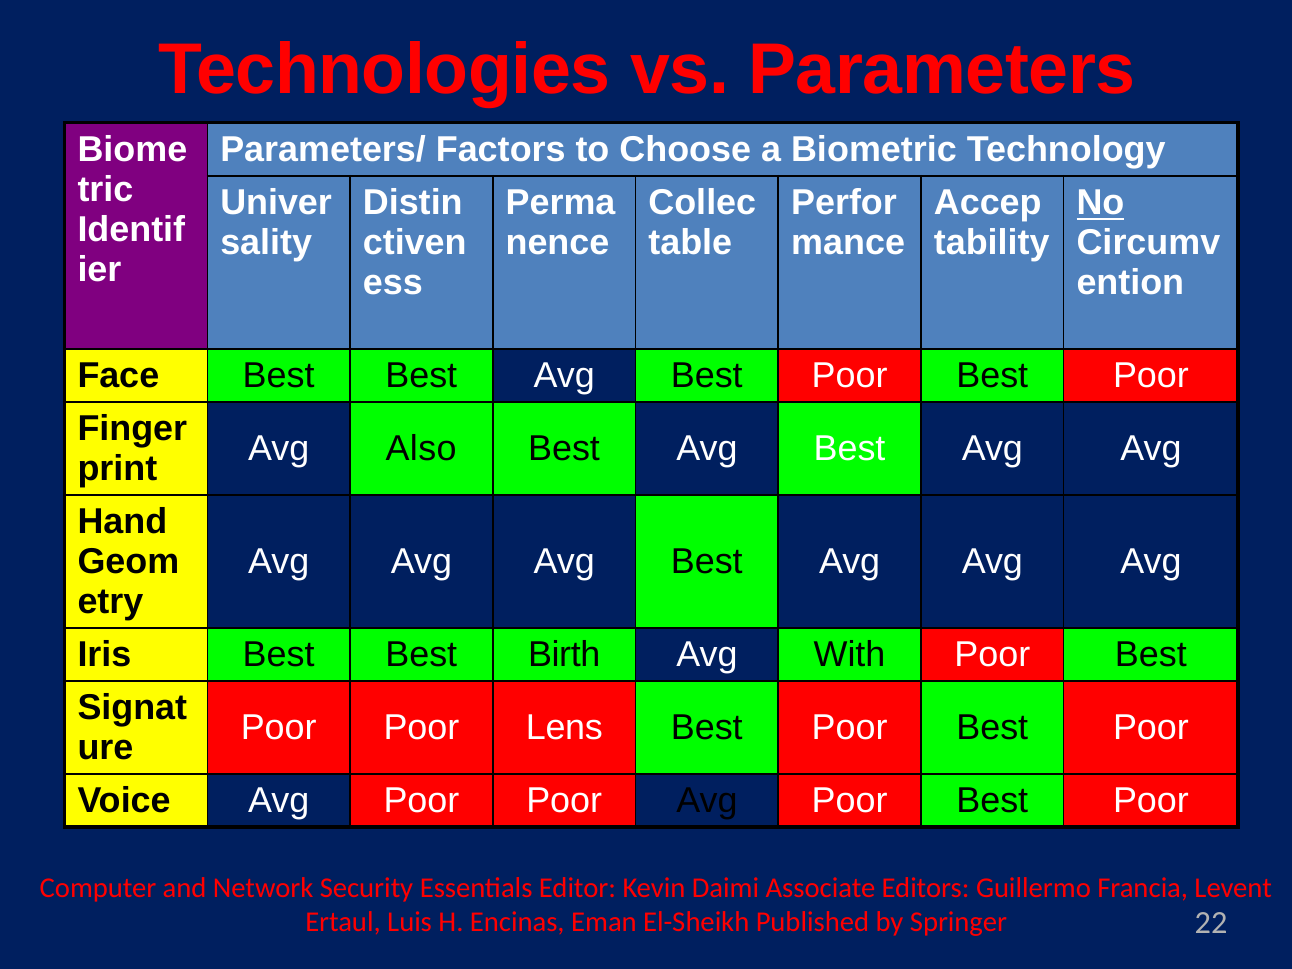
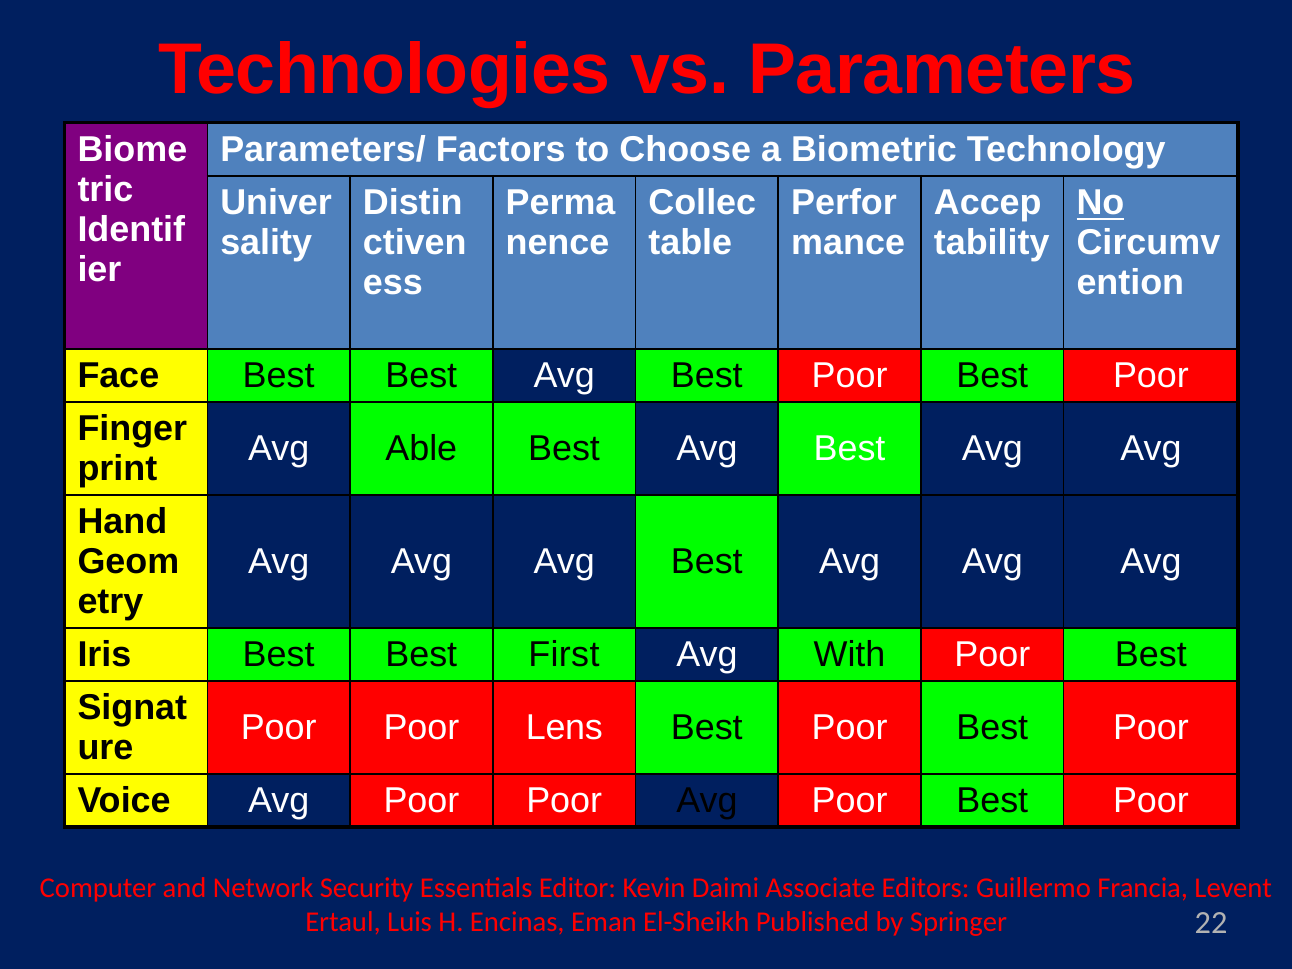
Also: Also -> Able
Birth: Birth -> First
